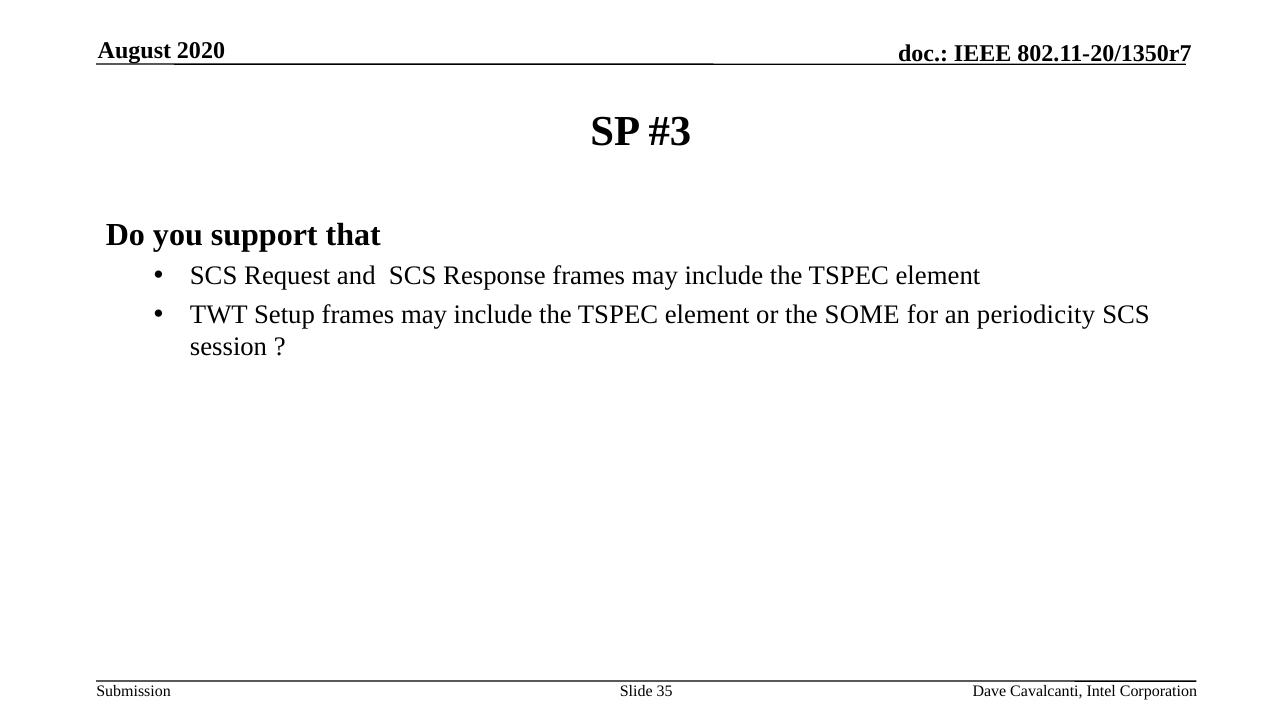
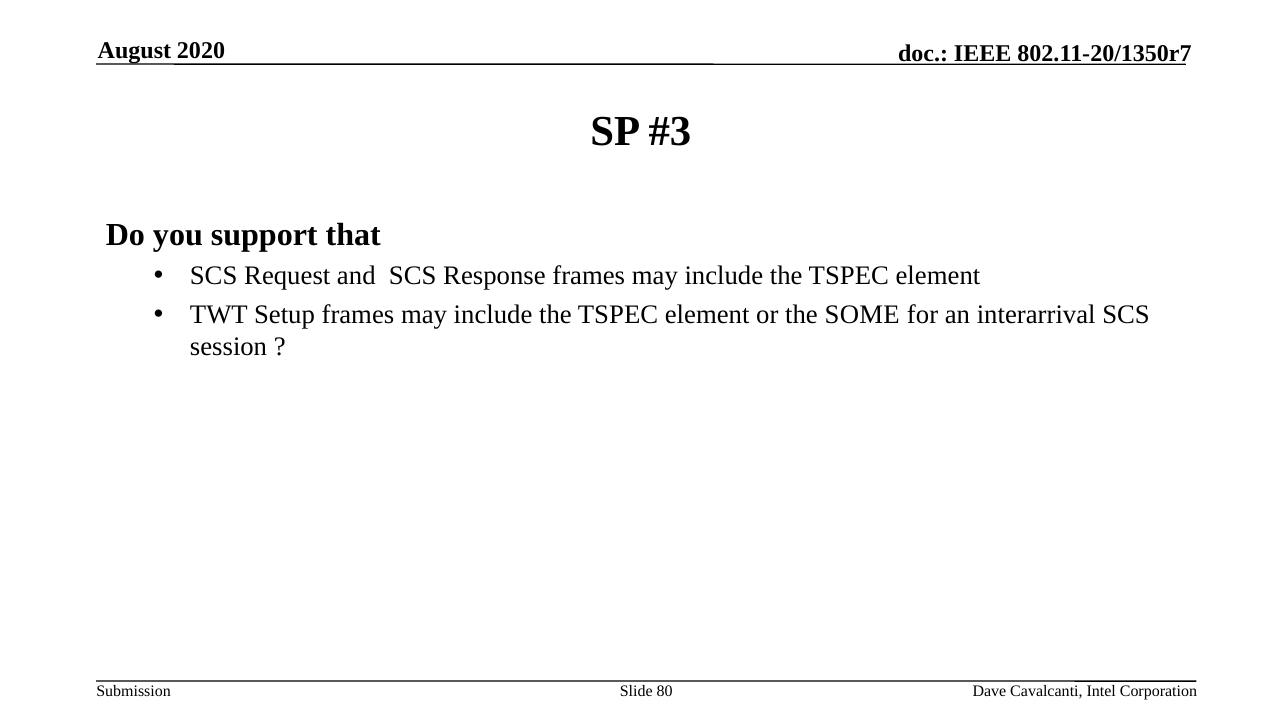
periodicity: periodicity -> interarrival
35: 35 -> 80
